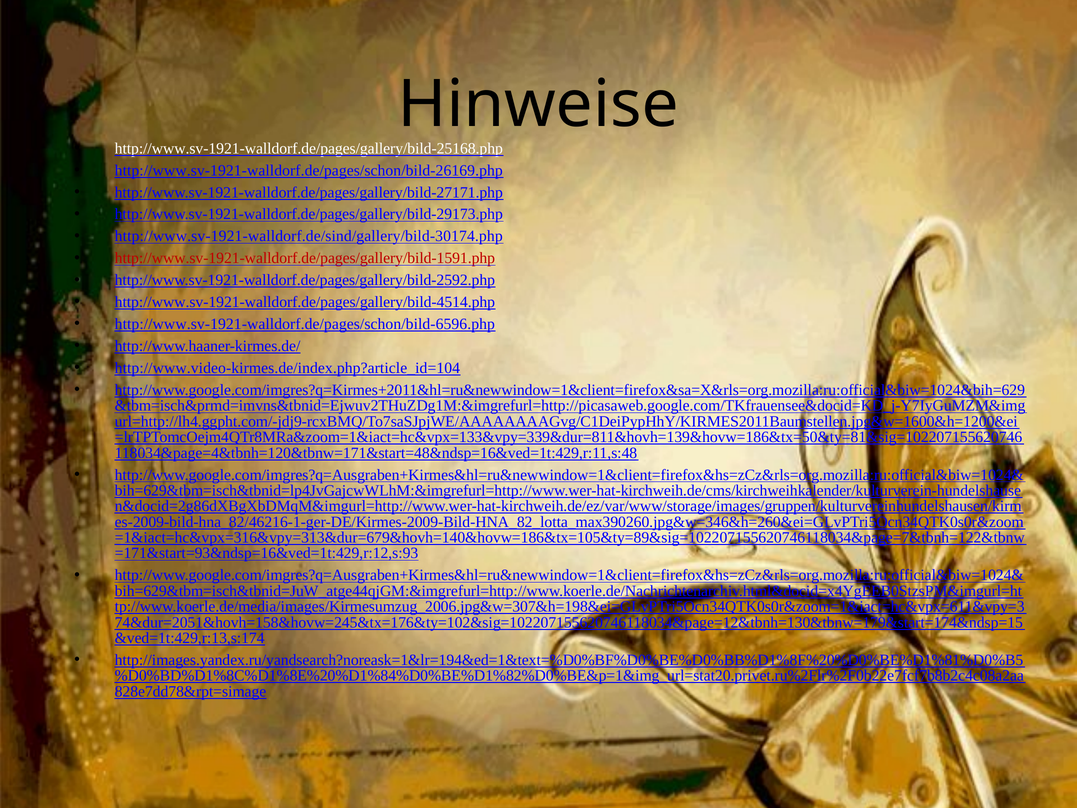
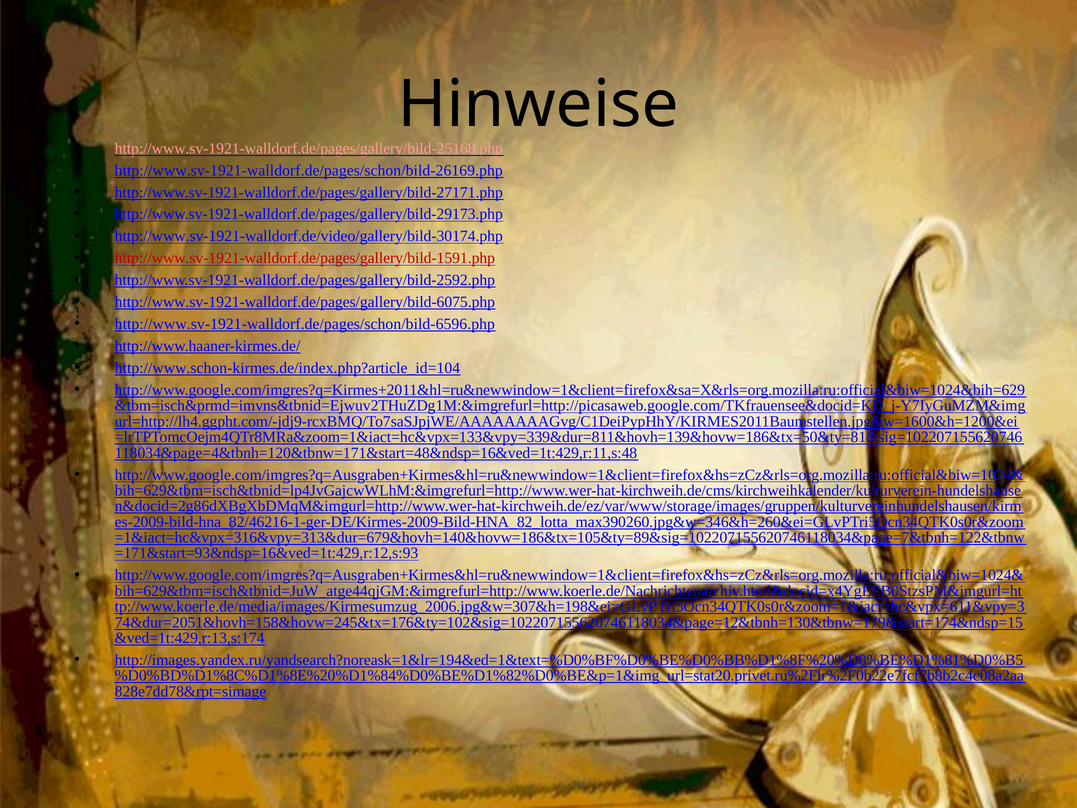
http://www.sv-1921-walldorf.de/pages/gallery/bild-25168.php colour: white -> pink
http://www.sv-1921-walldorf.de/sind/gallery/bild-30174.php: http://www.sv-1921-walldorf.de/sind/gallery/bild-30174.php -> http://www.sv-1921-walldorf.de/video/gallery/bild-30174.php
http://www.sv-1921-walldorf.de/pages/gallery/bild-4514.php: http://www.sv-1921-walldorf.de/pages/gallery/bild-4514.php -> http://www.sv-1921-walldorf.de/pages/gallery/bild-6075.php
http://www.video-kirmes.de/index.php?article_id=104: http://www.video-kirmes.de/index.php?article_id=104 -> http://www.schon-kirmes.de/index.php?article_id=104
